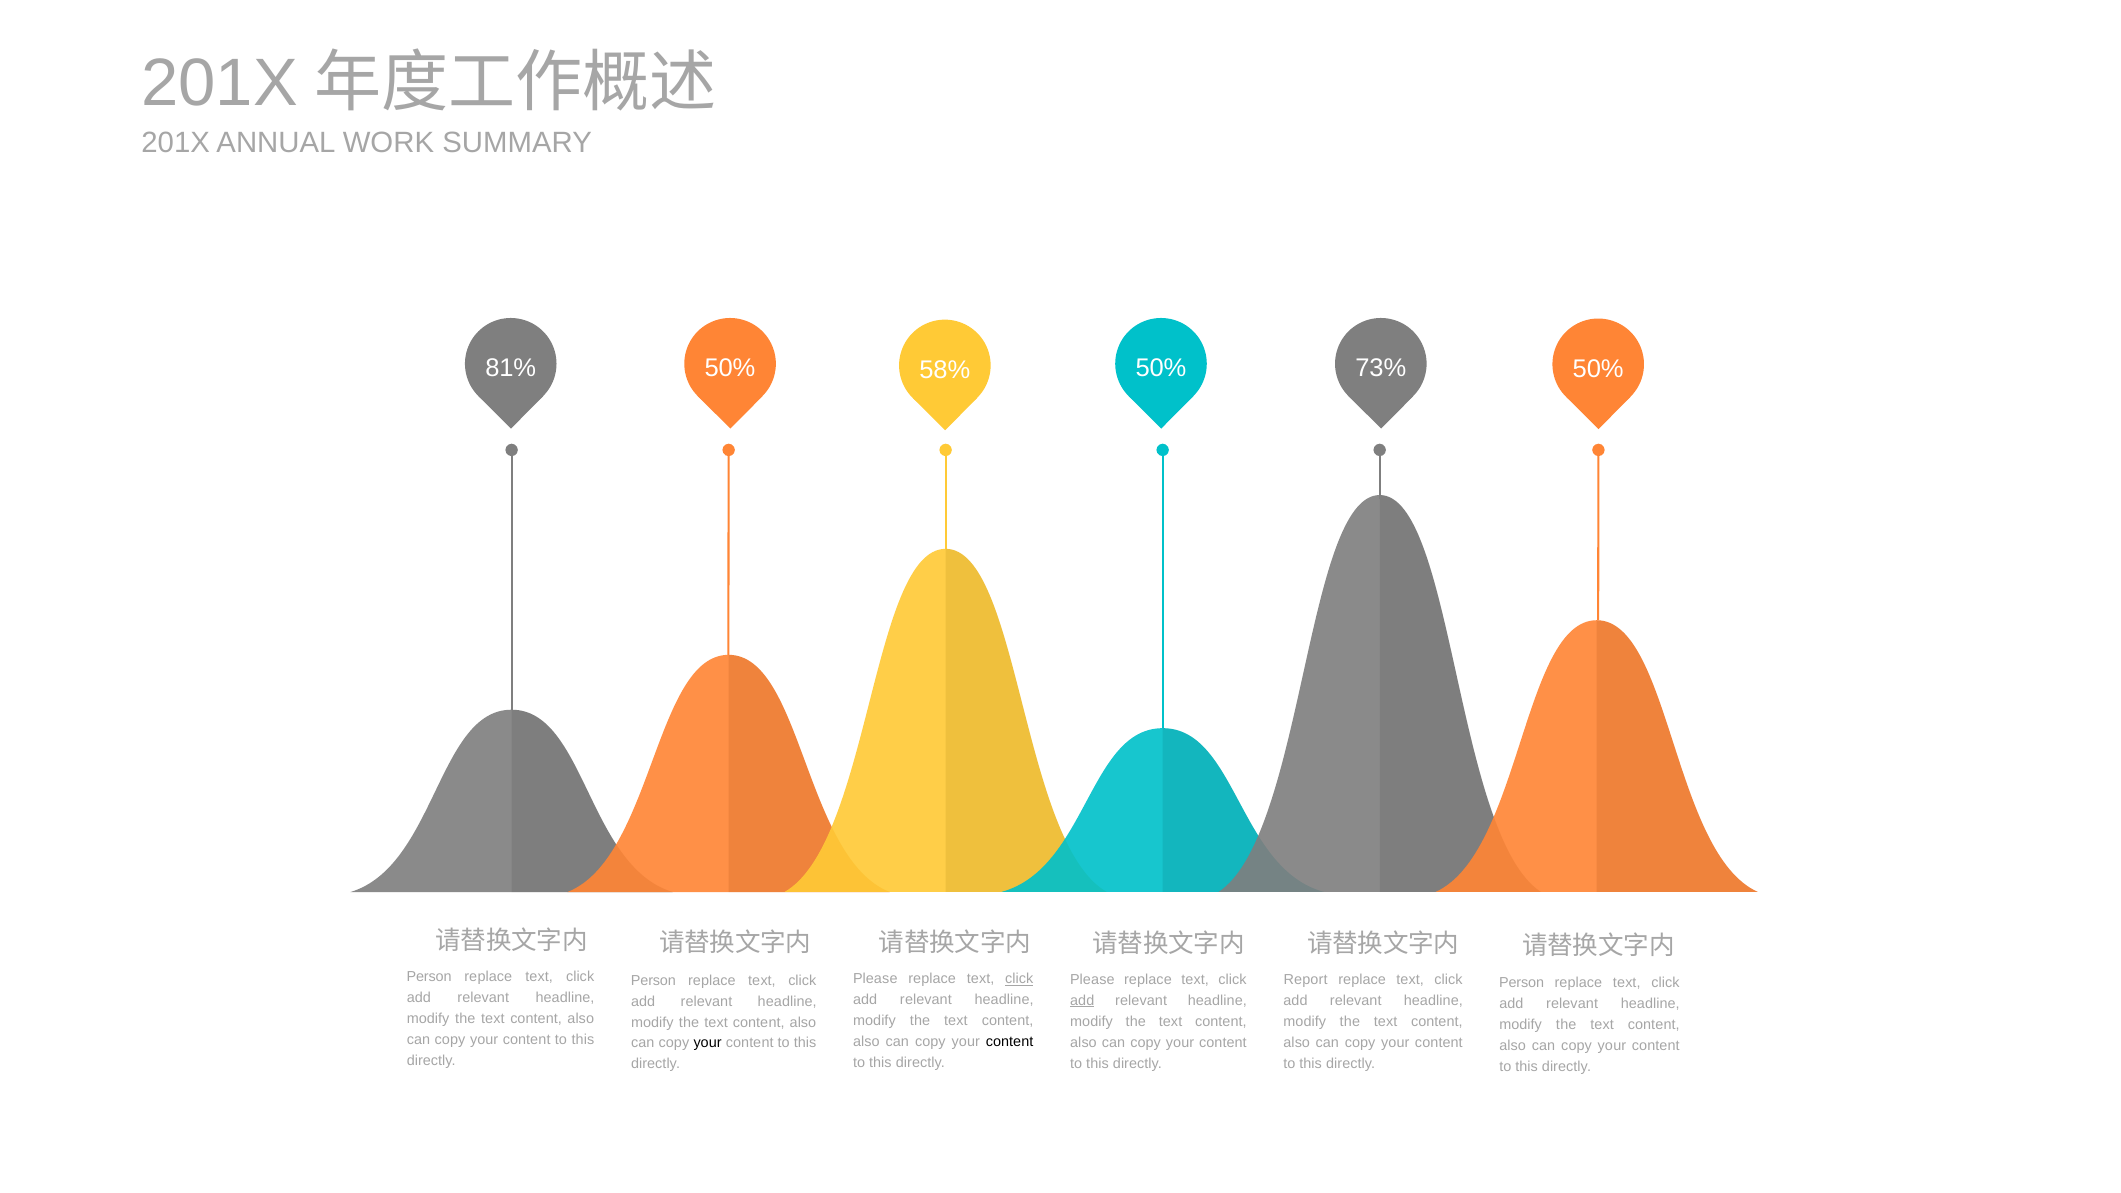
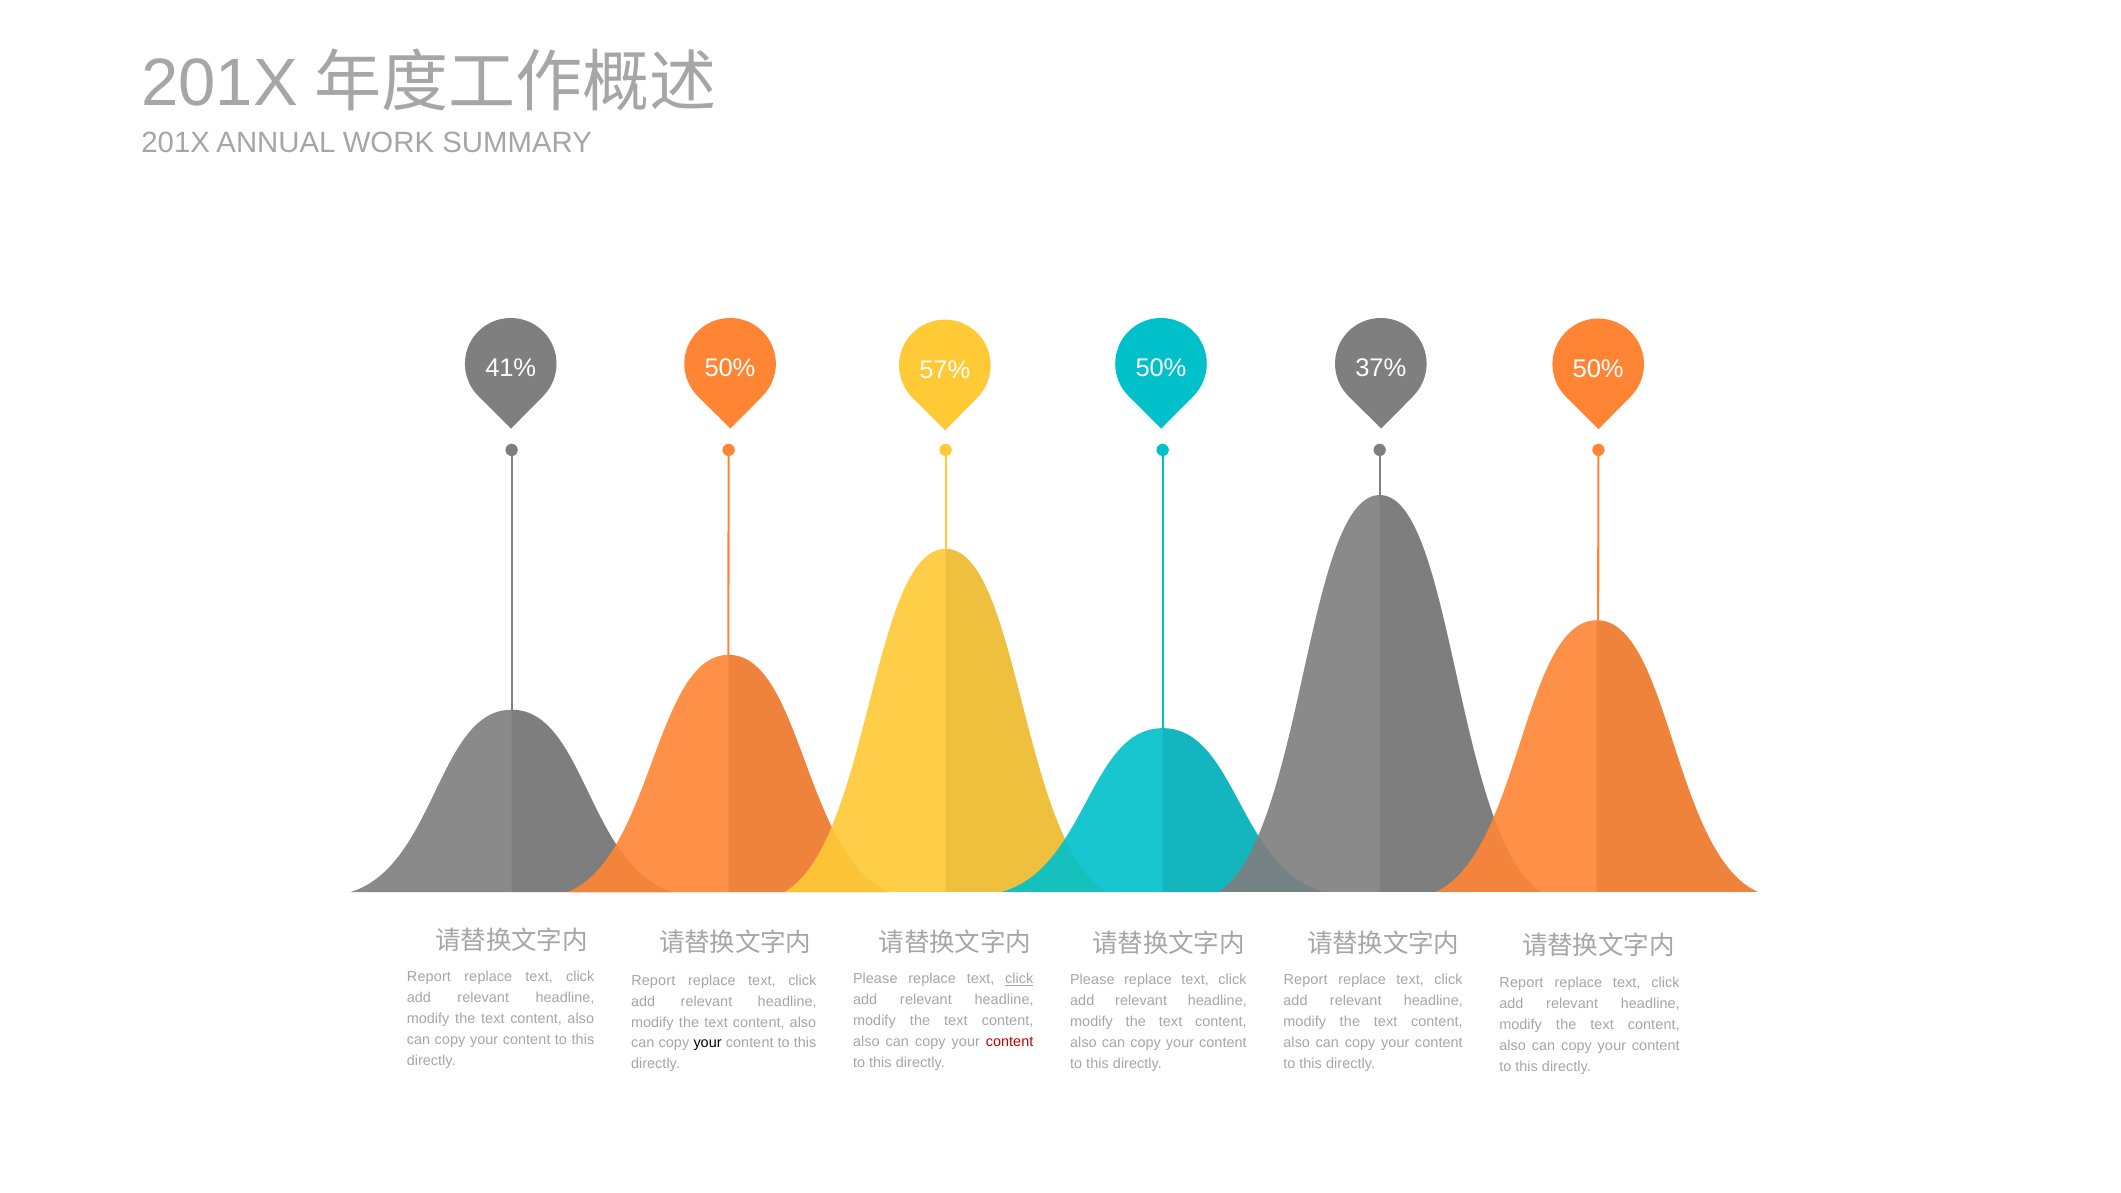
81%: 81% -> 41%
58%: 58% -> 57%
73%: 73% -> 37%
Person at (429, 977): Person -> Report
Person at (653, 980): Person -> Report
Person at (1522, 983): Person -> Report
add at (1082, 1001) underline: present -> none
content at (1010, 1042) colour: black -> red
